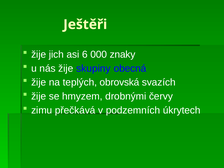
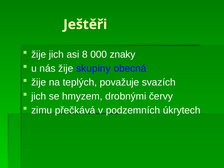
6: 6 -> 8
obrovská: obrovská -> považuje
žije at (39, 96): žije -> jich
